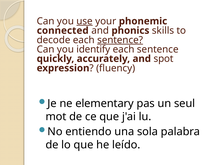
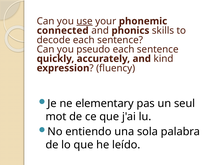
sentence at (120, 40) underline: present -> none
identify: identify -> pseudo
spot: spot -> kind
